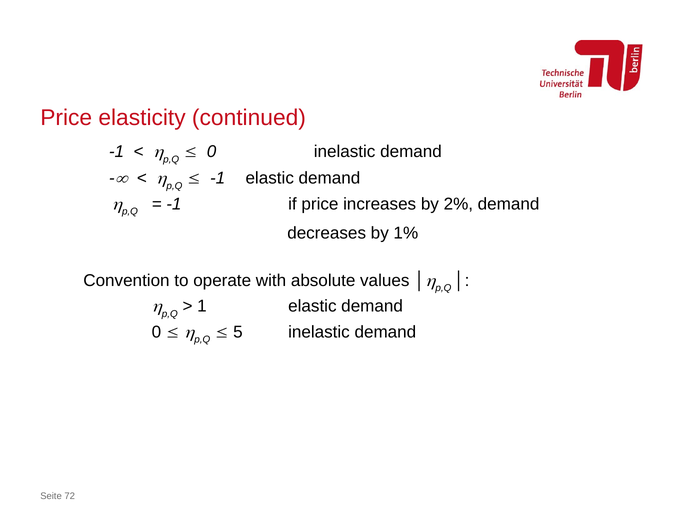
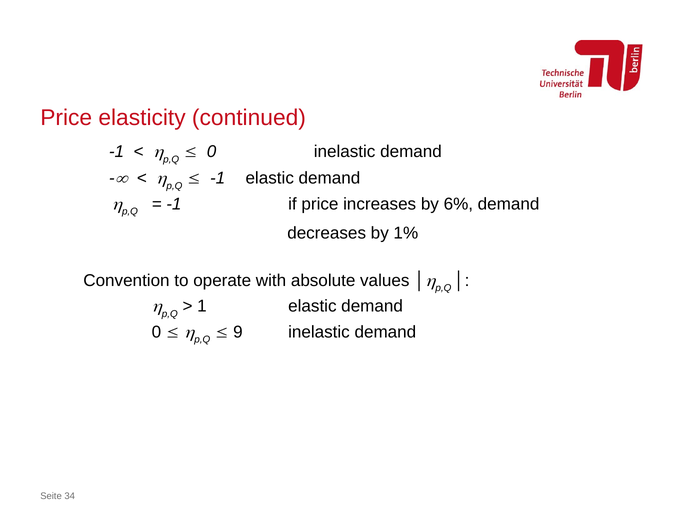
2%: 2% -> 6%
5: 5 -> 9
72: 72 -> 34
